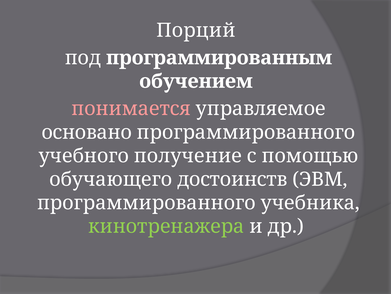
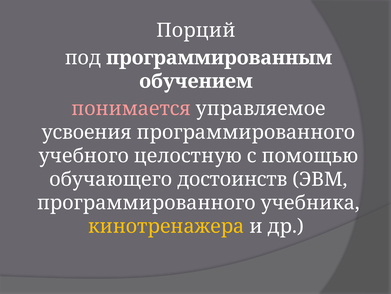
основано: основано -> усвоения
получение: получение -> целостную
кинотренажера colour: light green -> yellow
